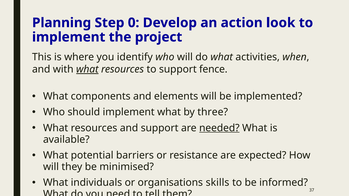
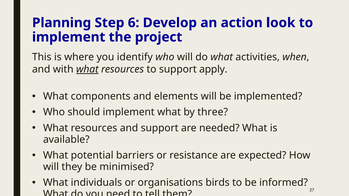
0: 0 -> 6
fence: fence -> apply
needed underline: present -> none
skills: skills -> birds
